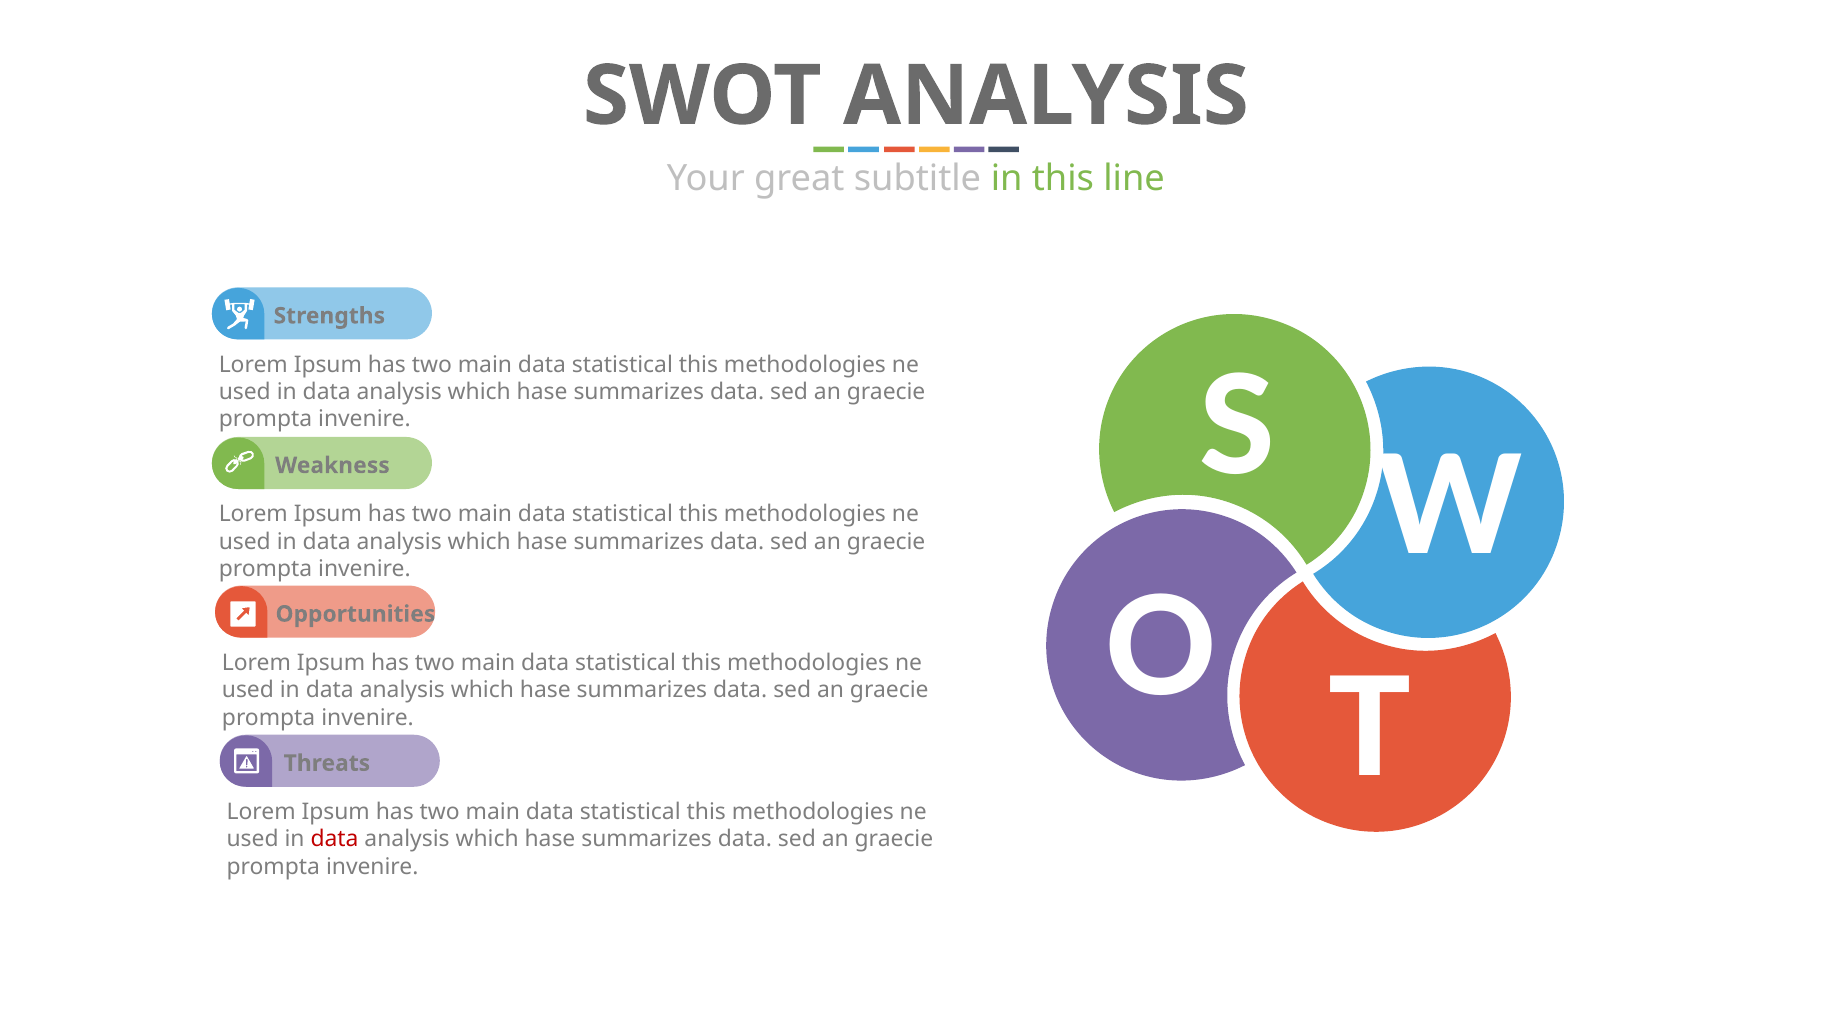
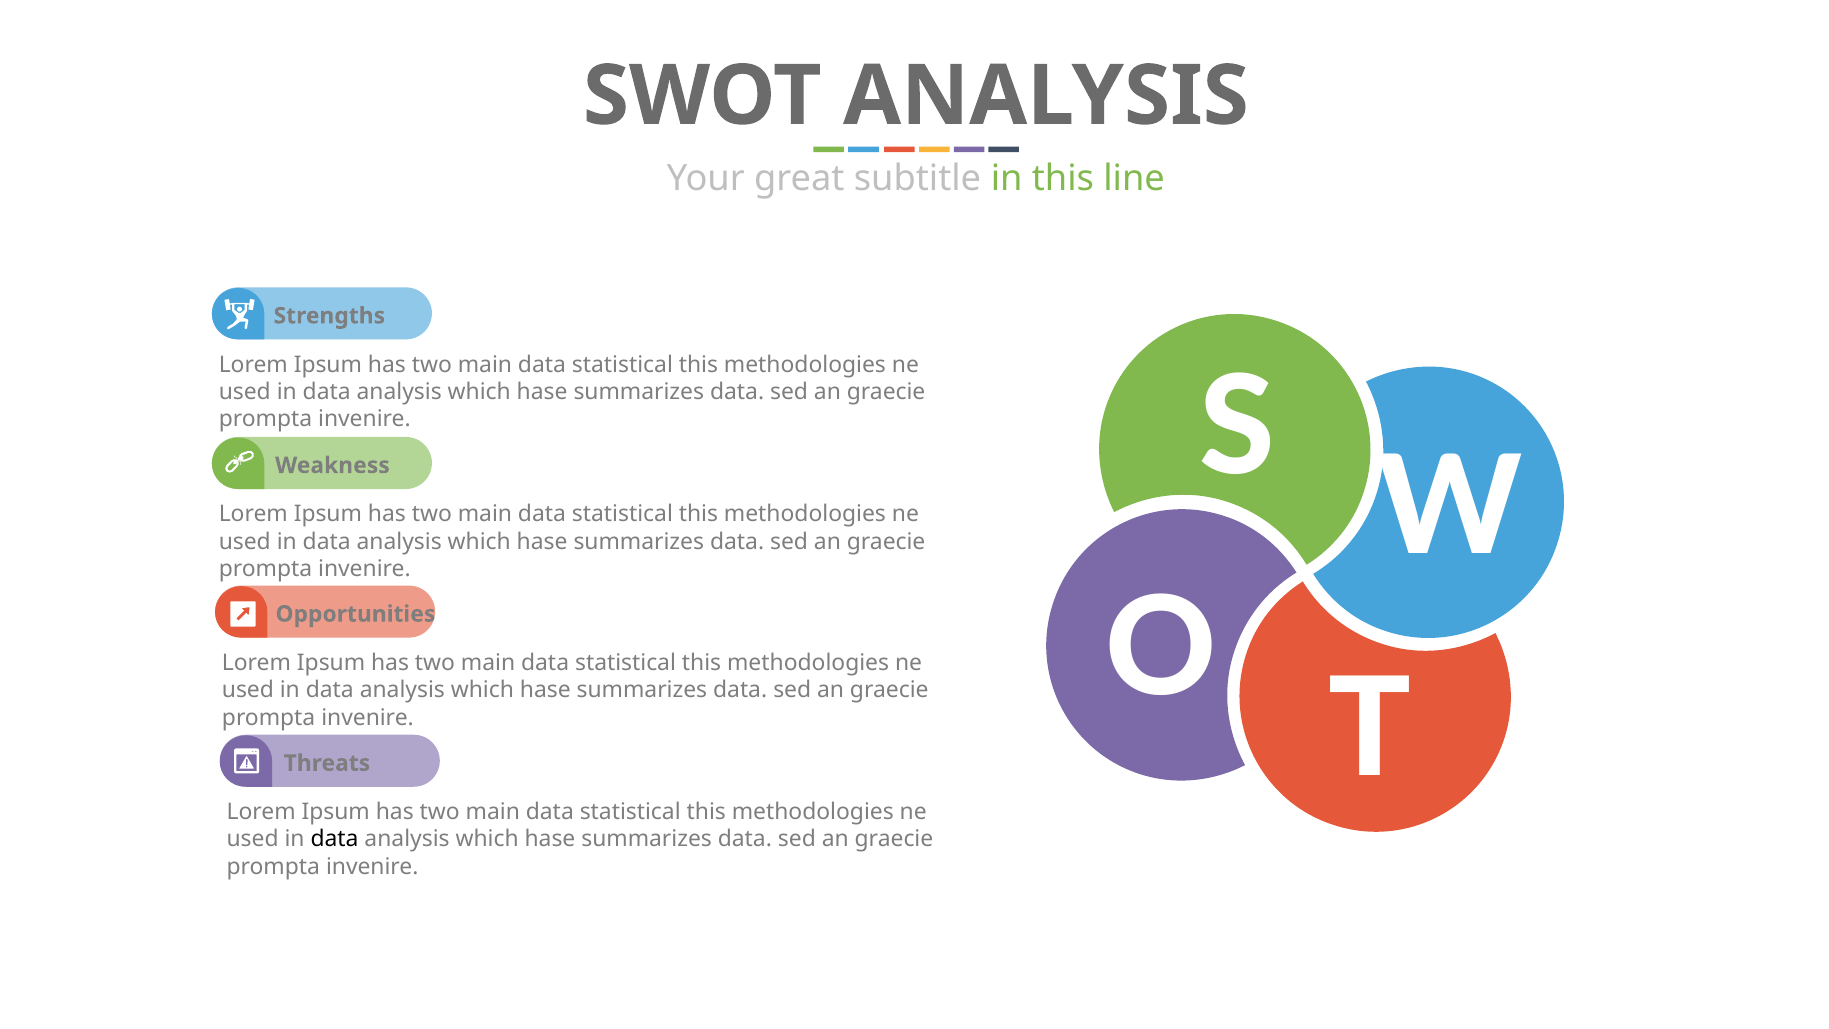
data at (335, 839) colour: red -> black
